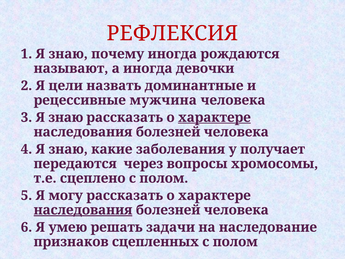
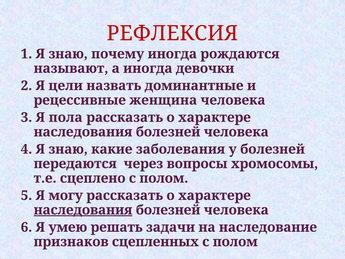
мужчина: мужчина -> женщина
3 Я знаю: знаю -> пола
характере at (214, 117) underline: present -> none
у получает: получает -> болезней
